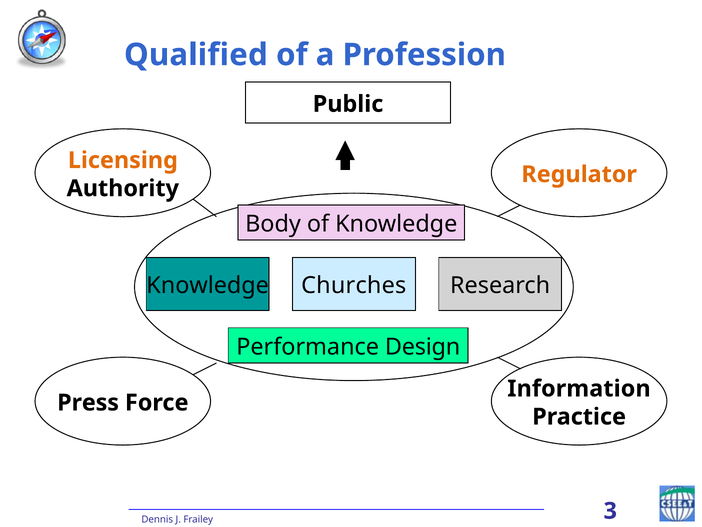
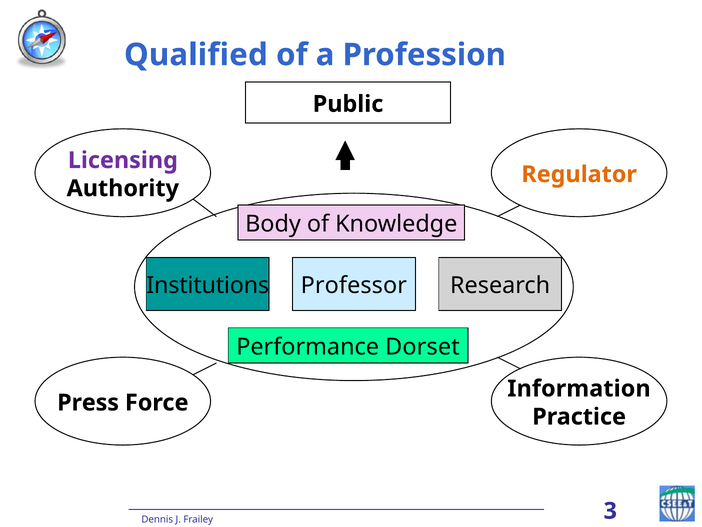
Licensing colour: orange -> purple
Knowledge at (208, 285): Knowledge -> Institutions
Churches: Churches -> Professor
Design: Design -> Dorset
